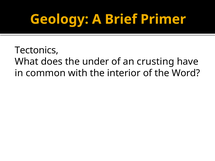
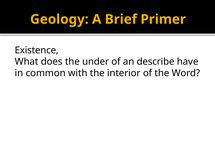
Tectonics: Tectonics -> Existence
crusting: crusting -> describe
